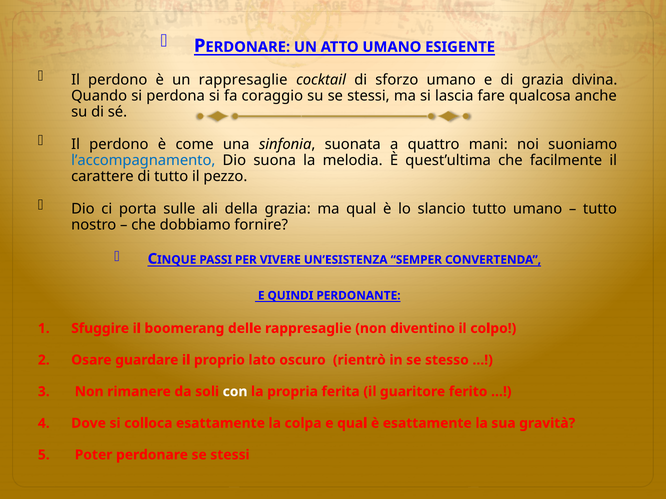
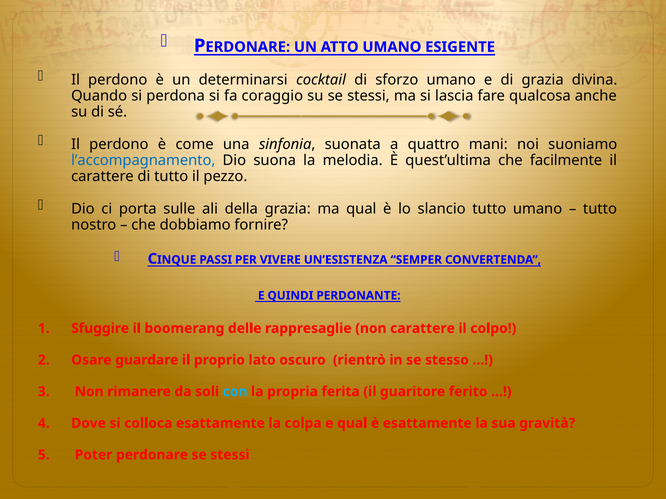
un rappresaglie: rappresaglie -> determinarsi
non diventino: diventino -> carattere
con colour: white -> light blue
